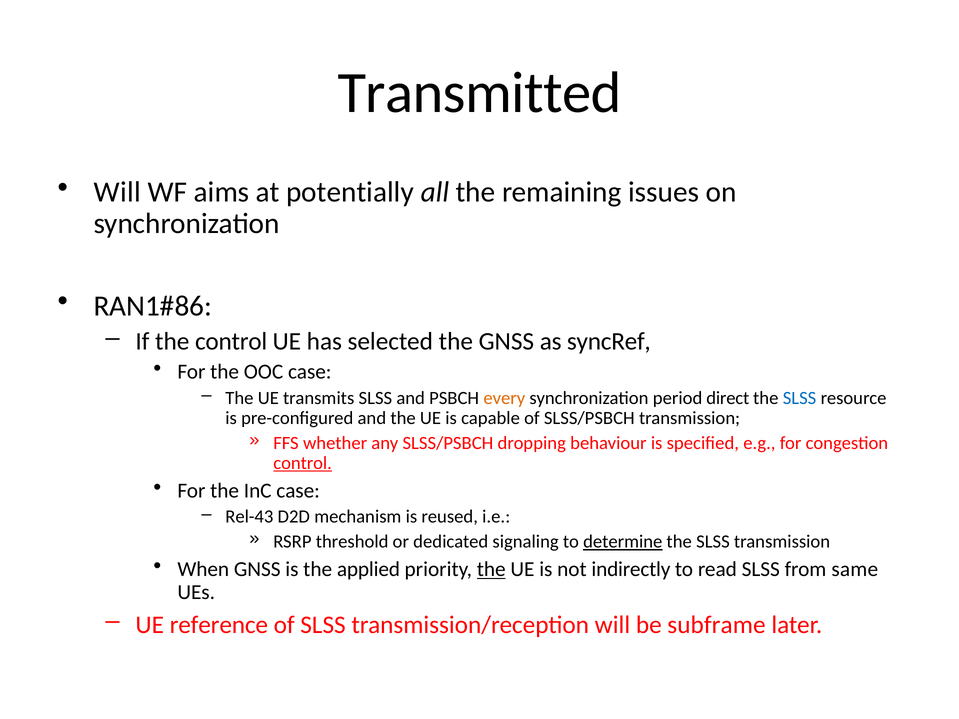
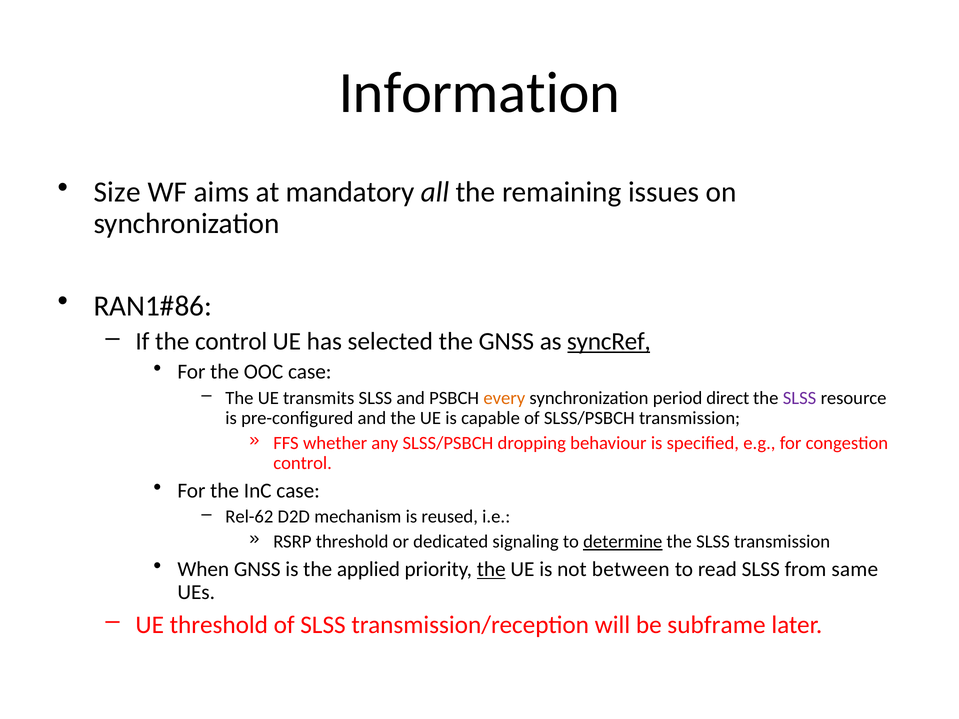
Transmitted: Transmitted -> Information
Will at (117, 192): Will -> Size
potentially: potentially -> mandatory
syncRef underline: none -> present
SLSS at (800, 398) colour: blue -> purple
control at (303, 463) underline: present -> none
Rel-43: Rel-43 -> Rel-62
indirectly: indirectly -> between
UE reference: reference -> threshold
